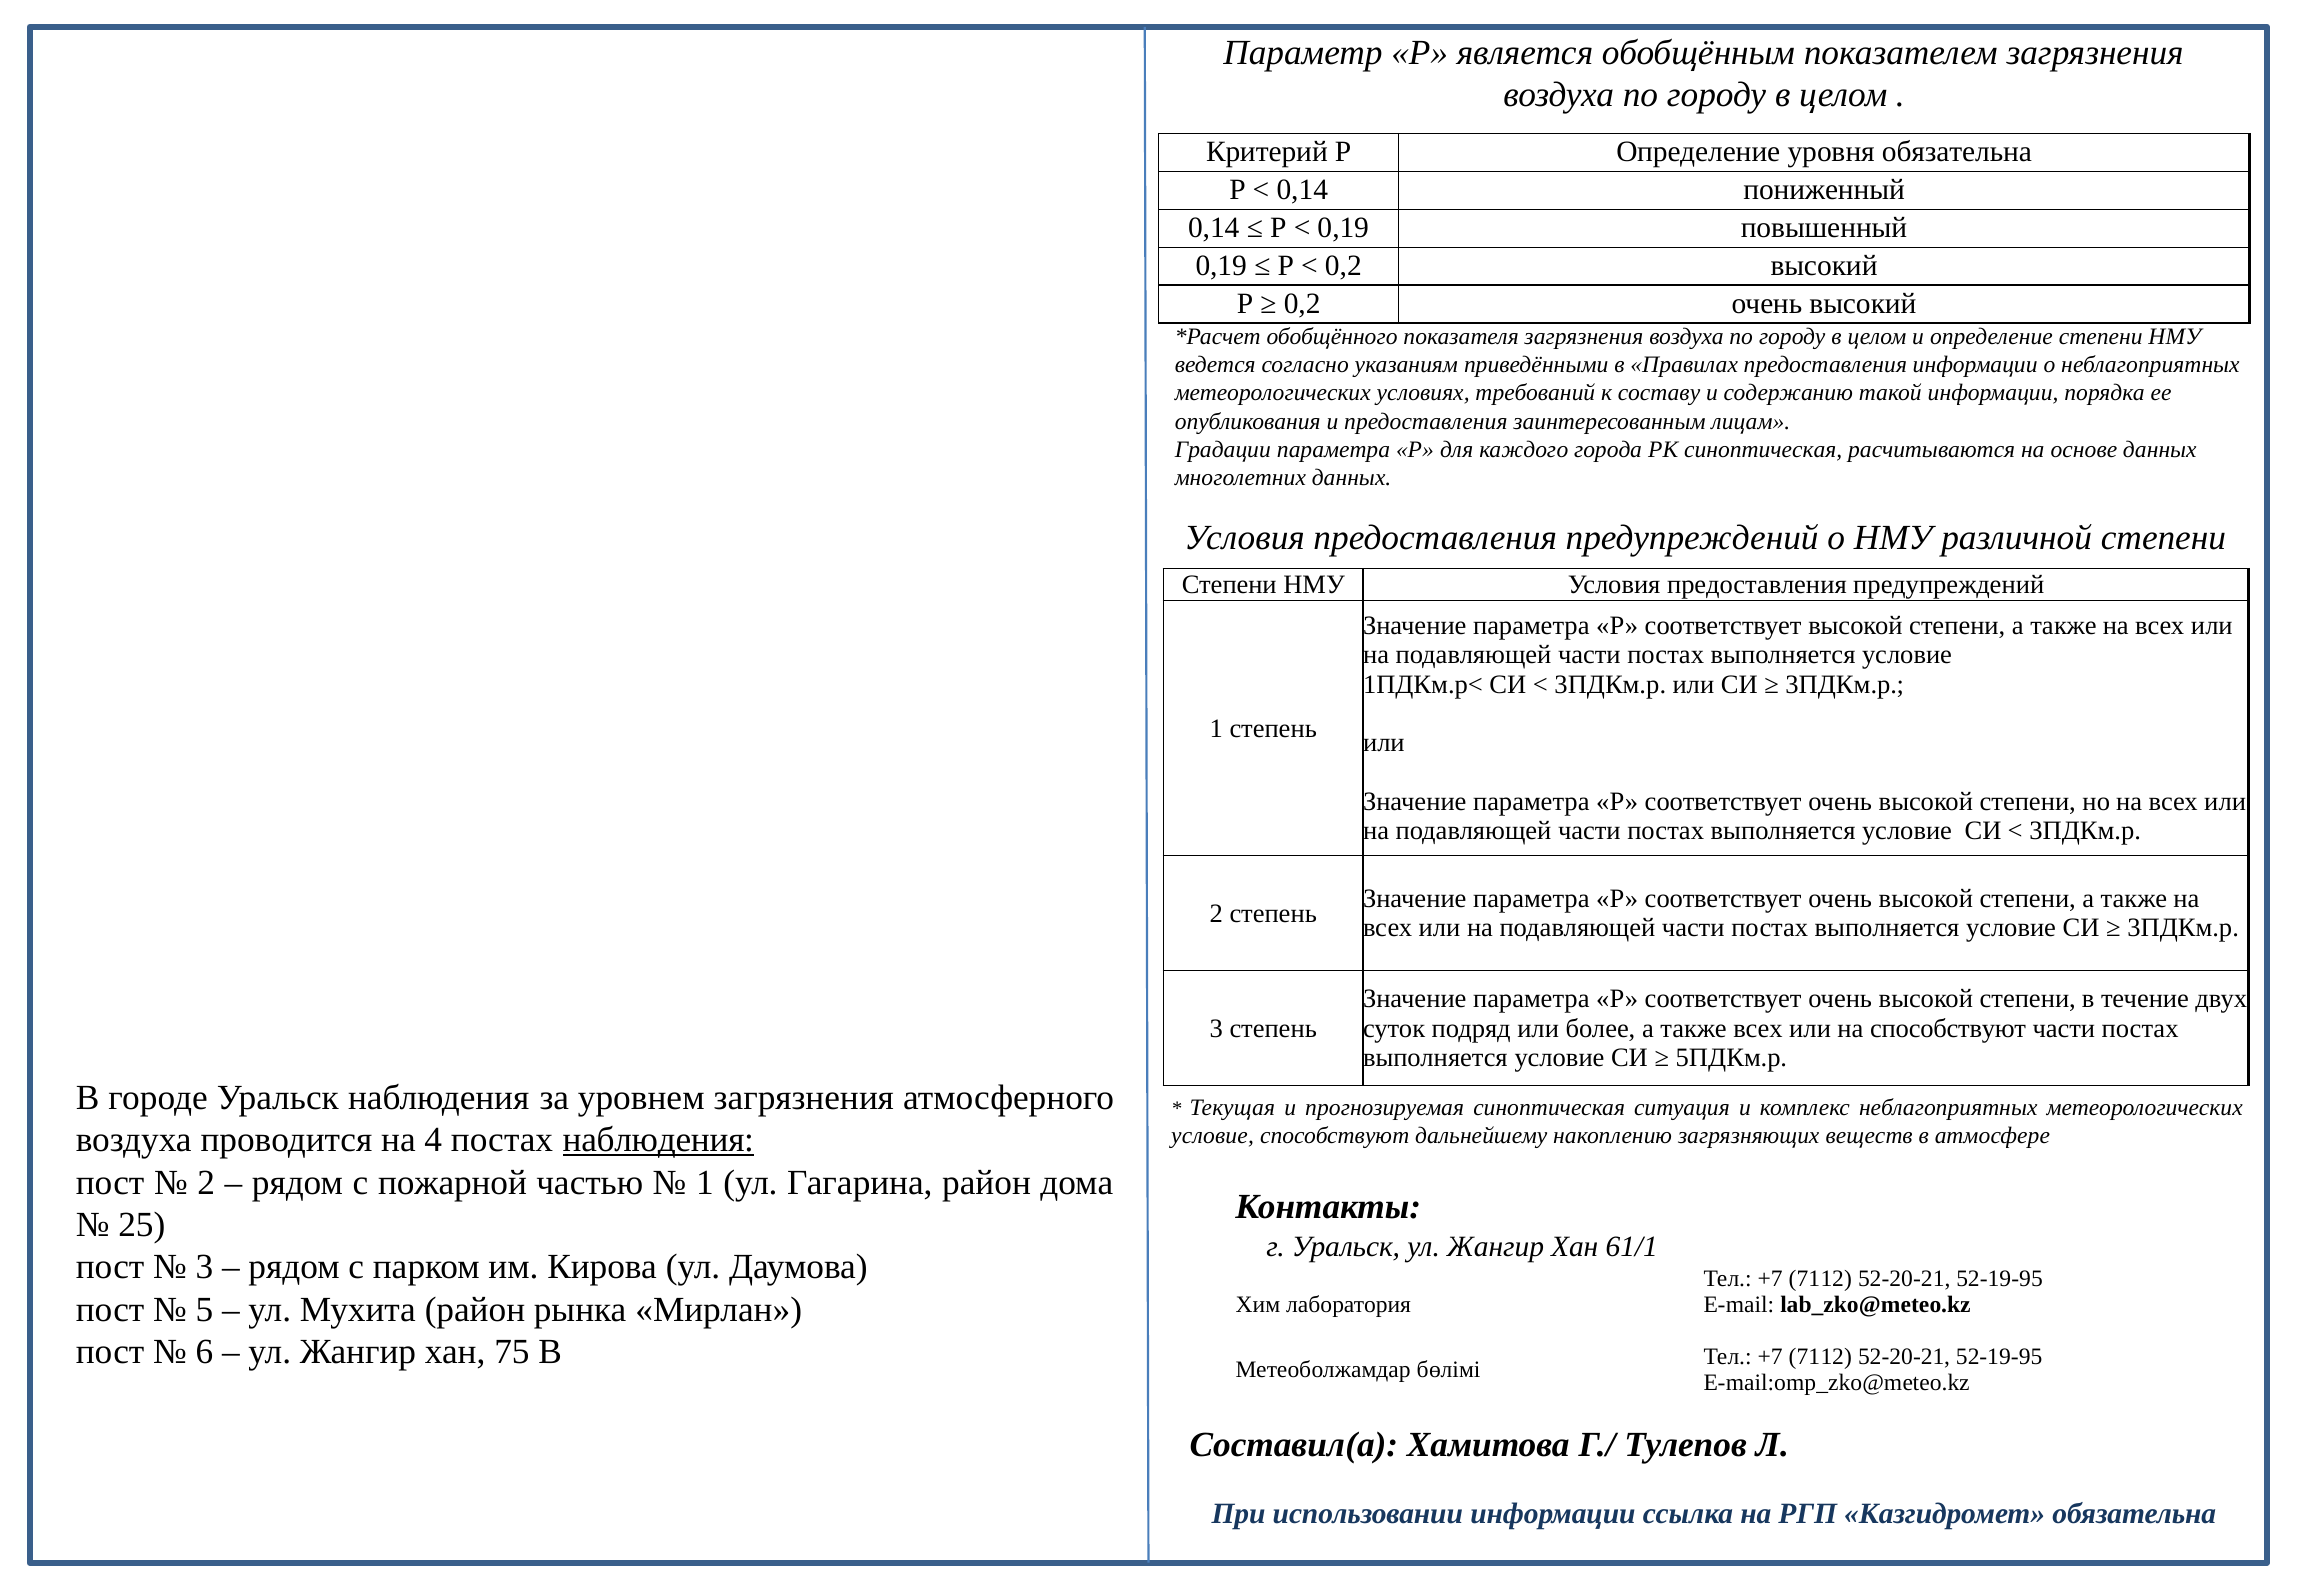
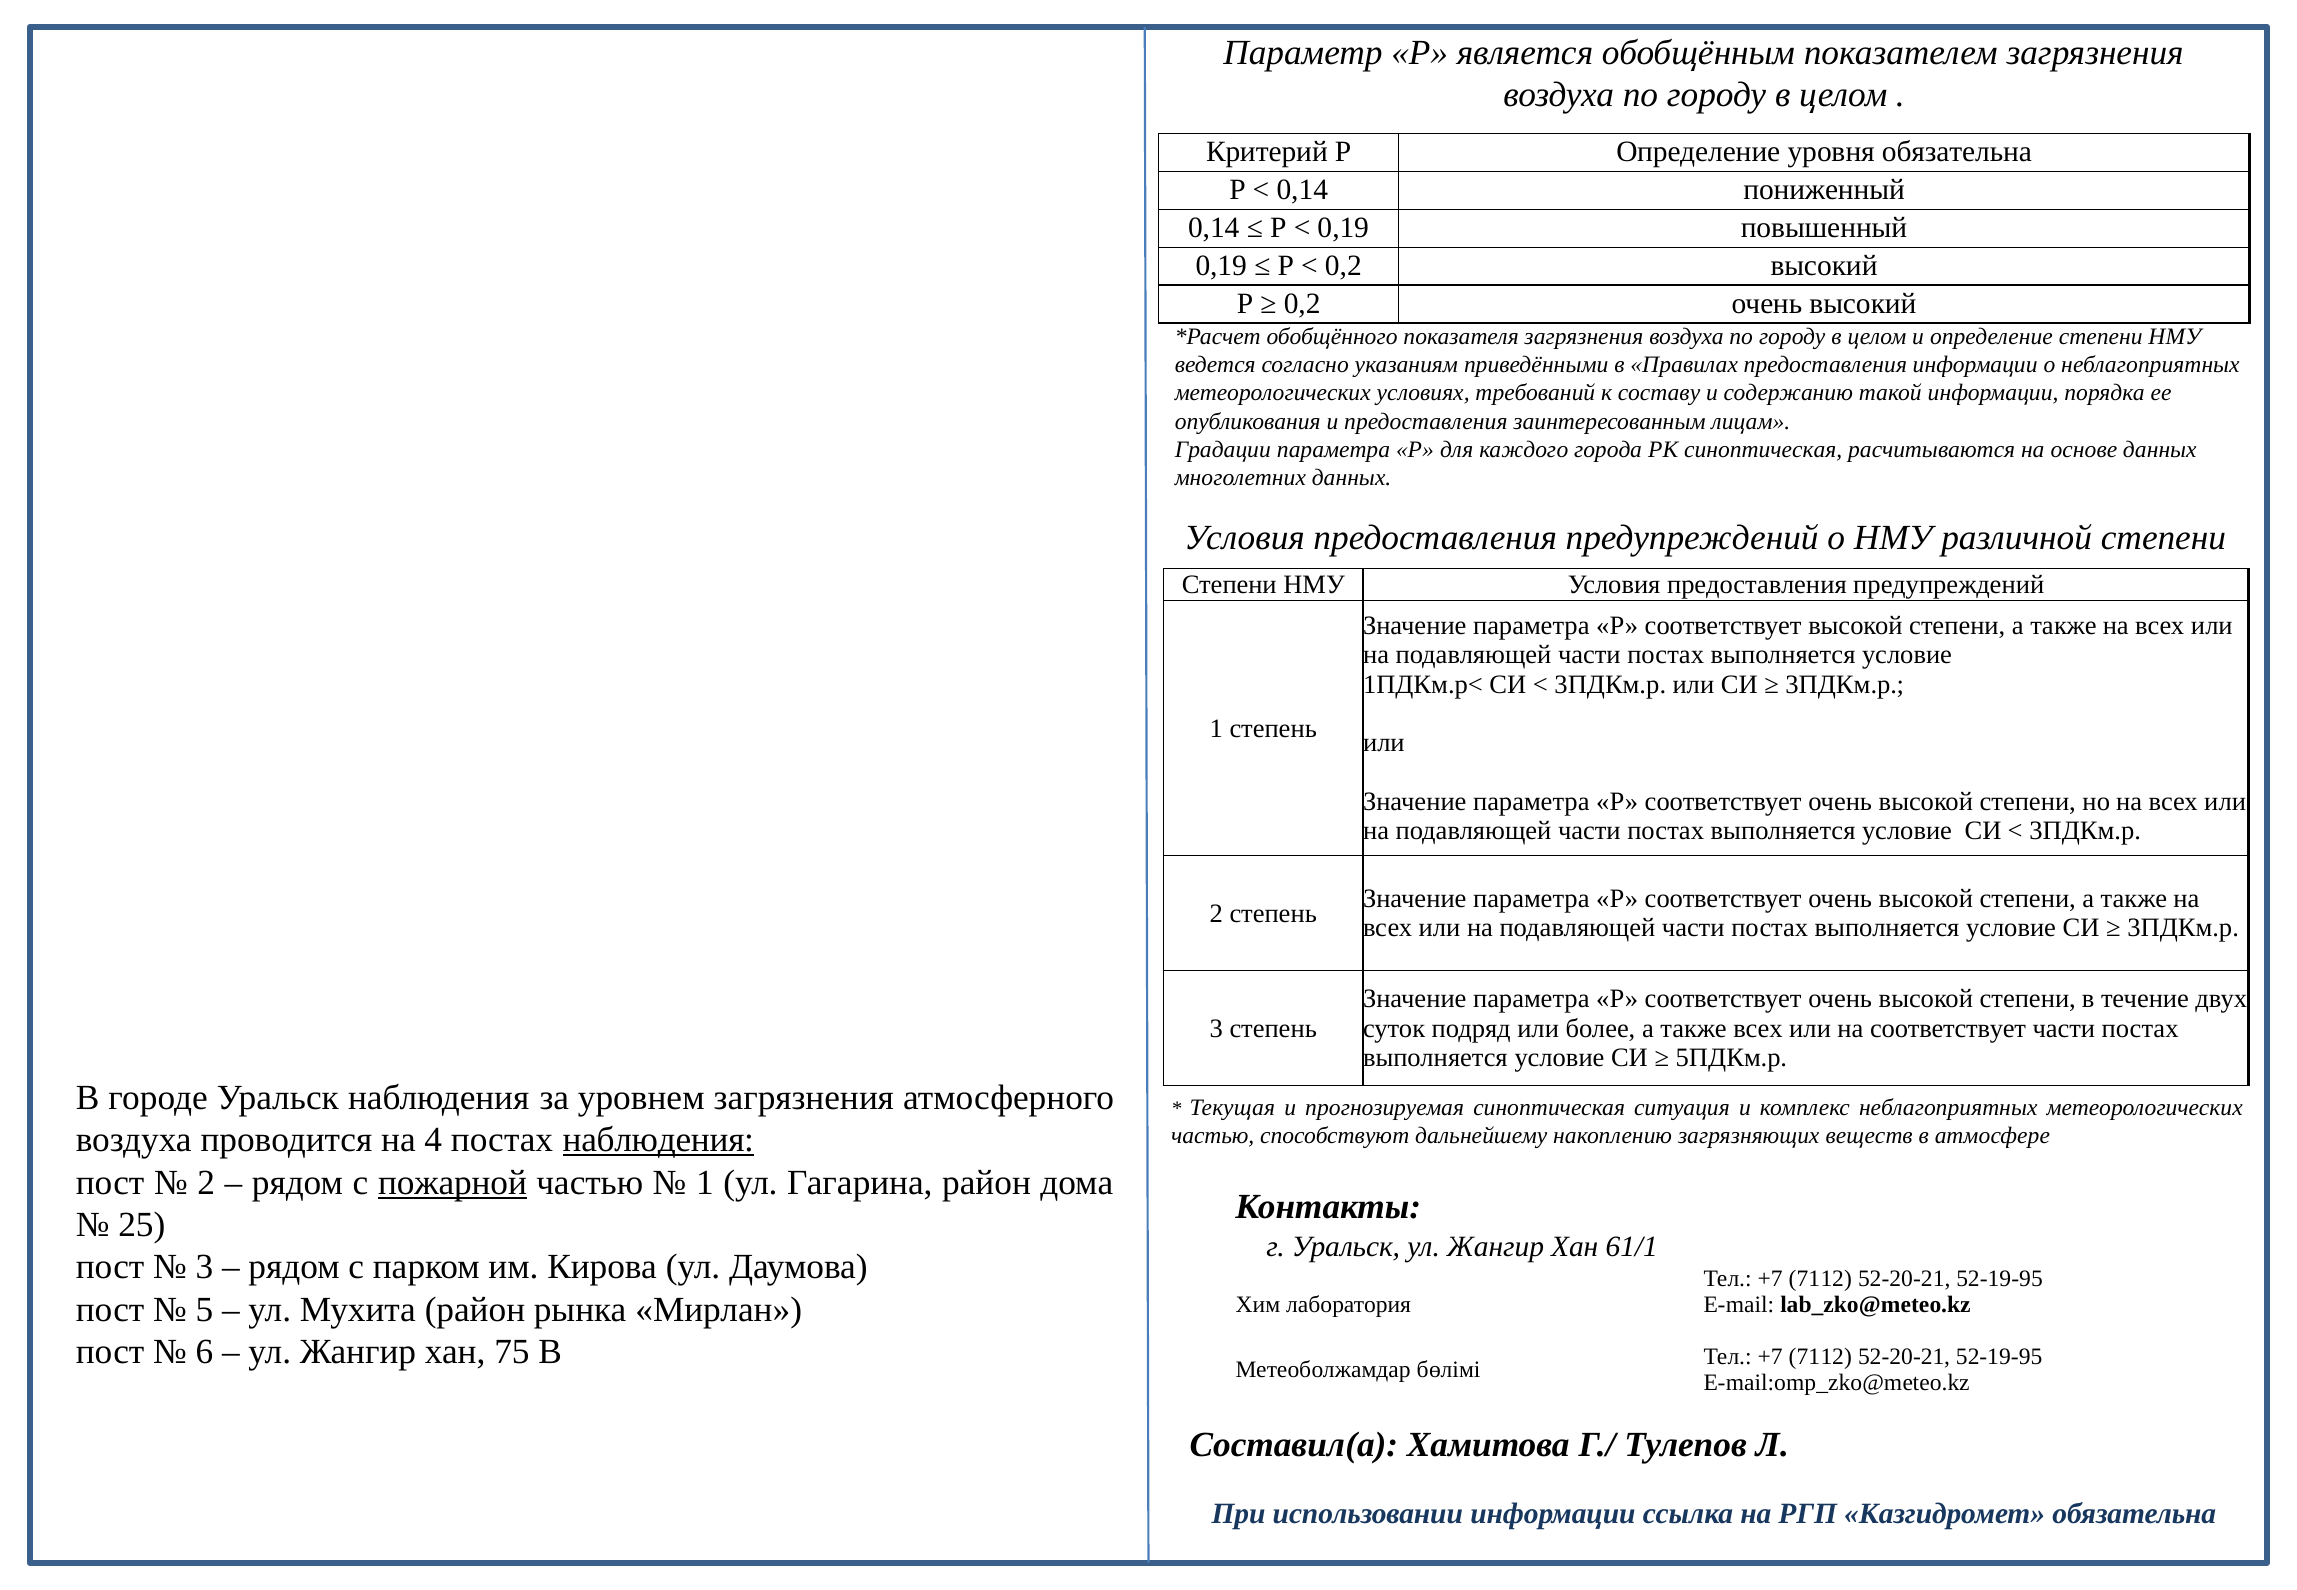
на способствуют: способствуют -> соответствует
условие at (1213, 1136): условие -> частью
пожарной underline: none -> present
